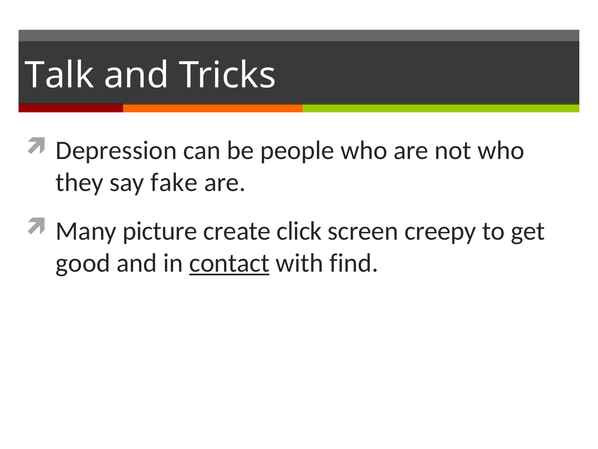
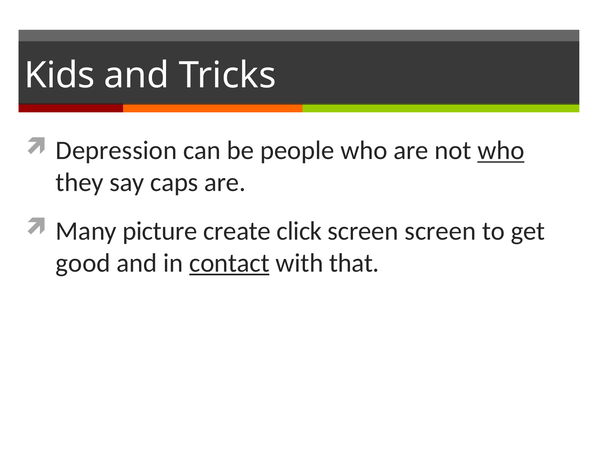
Talk: Talk -> Kids
who at (501, 150) underline: none -> present
fake: fake -> caps
screen creepy: creepy -> screen
find: find -> that
